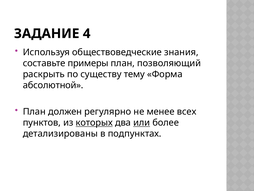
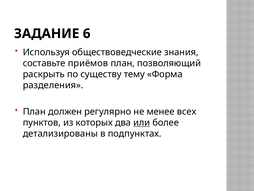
4: 4 -> 6
примеры: примеры -> приёмов
абсолютной: абсолютной -> разделения
которых underline: present -> none
